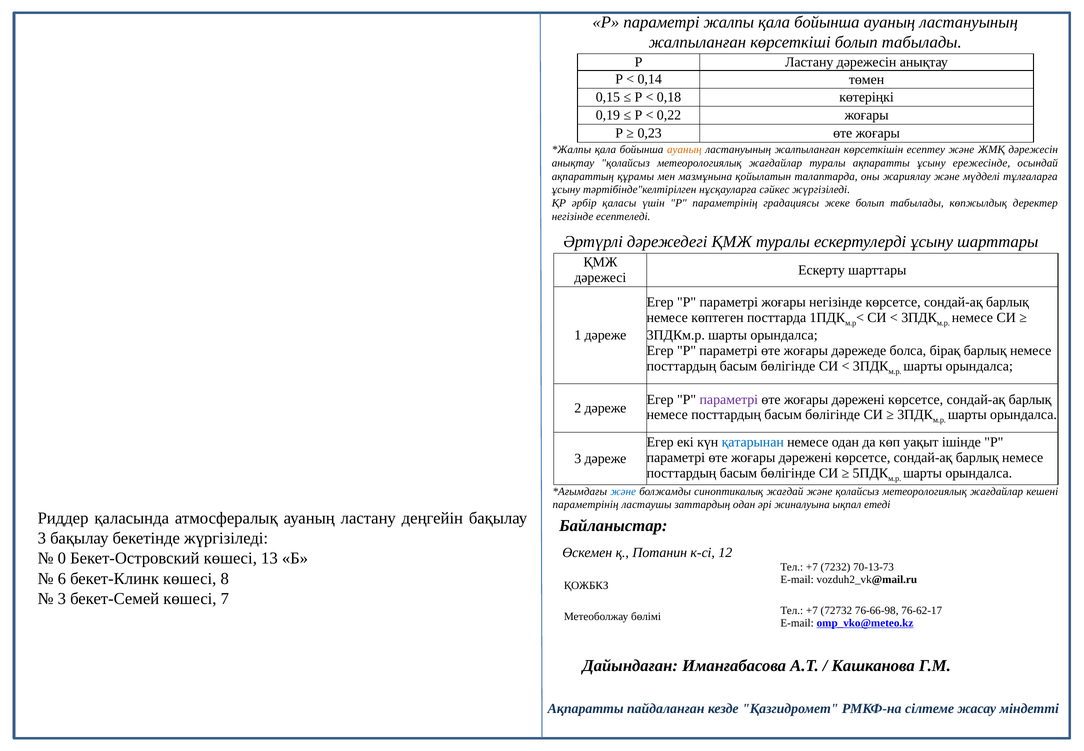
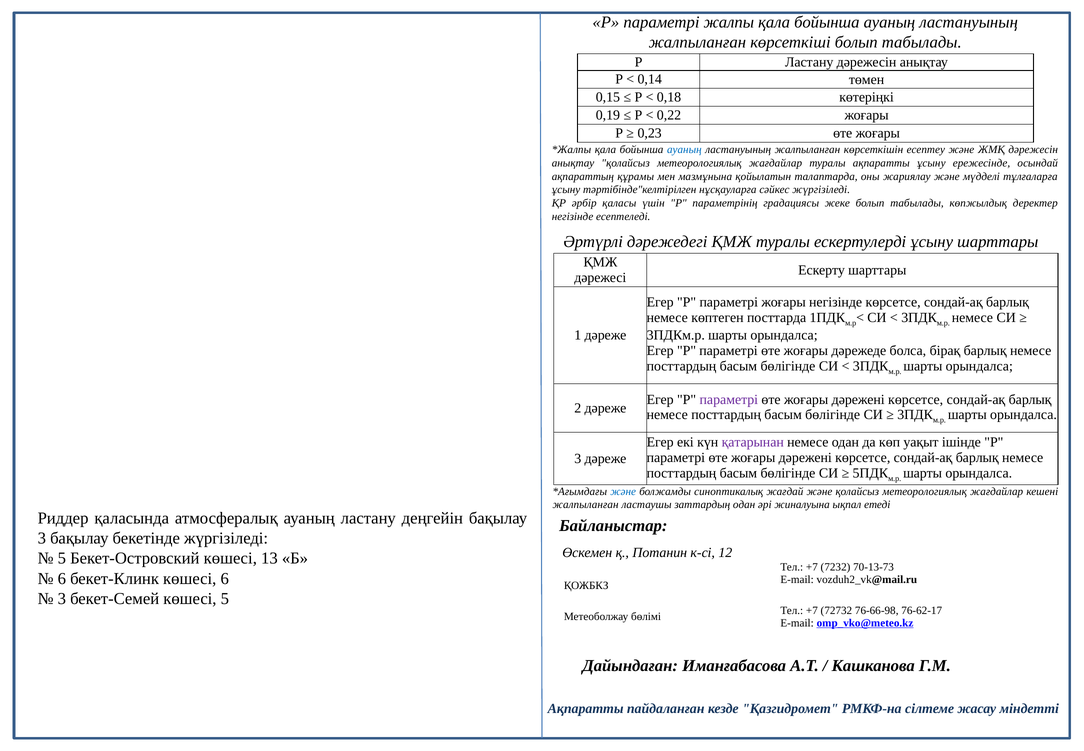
ауаның at (684, 150) colour: orange -> blue
қатарынан colour: blue -> purple
параметрінің at (586, 504): параметрінің -> жалпыланған
0 at (62, 558): 0 -> 5
көшесі 8: 8 -> 6
көшесі 7: 7 -> 5
